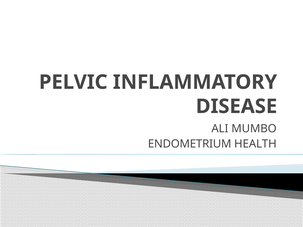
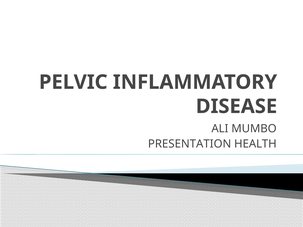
ENDOMETRIUM: ENDOMETRIUM -> PRESENTATION
